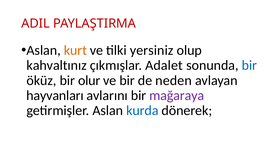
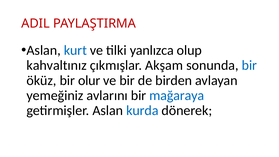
kurt colour: orange -> blue
yersiniz: yersiniz -> yanlızca
Adalet: Adalet -> Akşam
neden: neden -> birden
hayvanları: hayvanları -> yemeğiniz
mağaraya colour: purple -> blue
